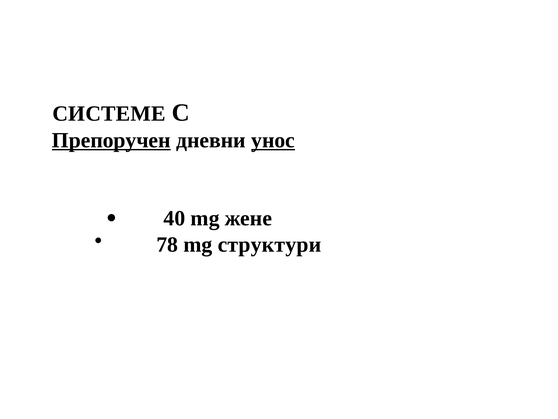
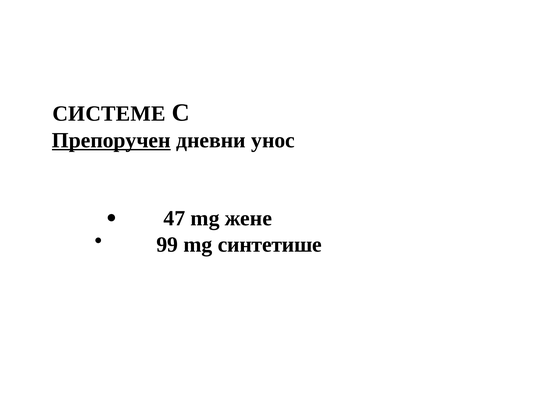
унос underline: present -> none
40: 40 -> 47
78: 78 -> 99
структури: структури -> синтетише
